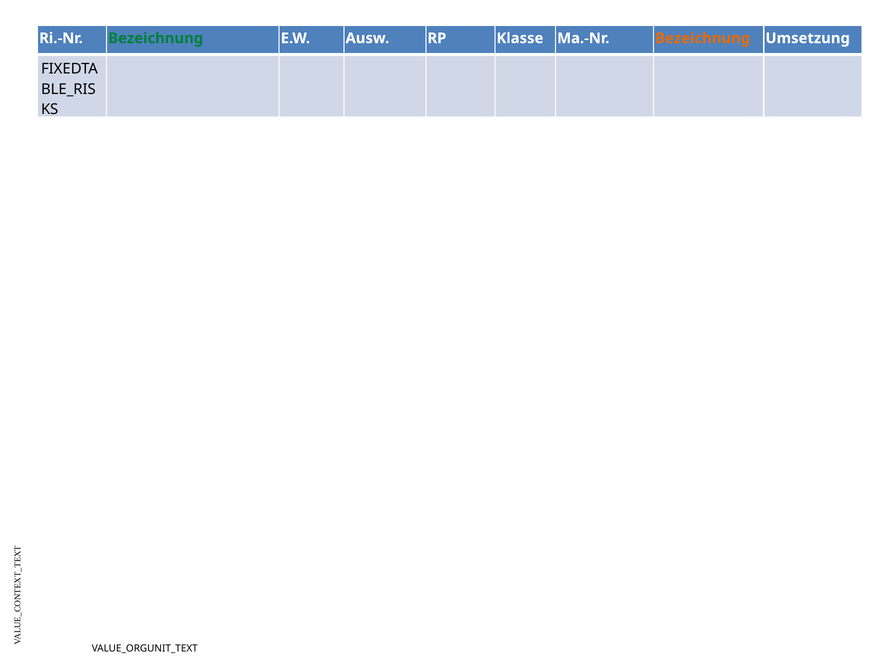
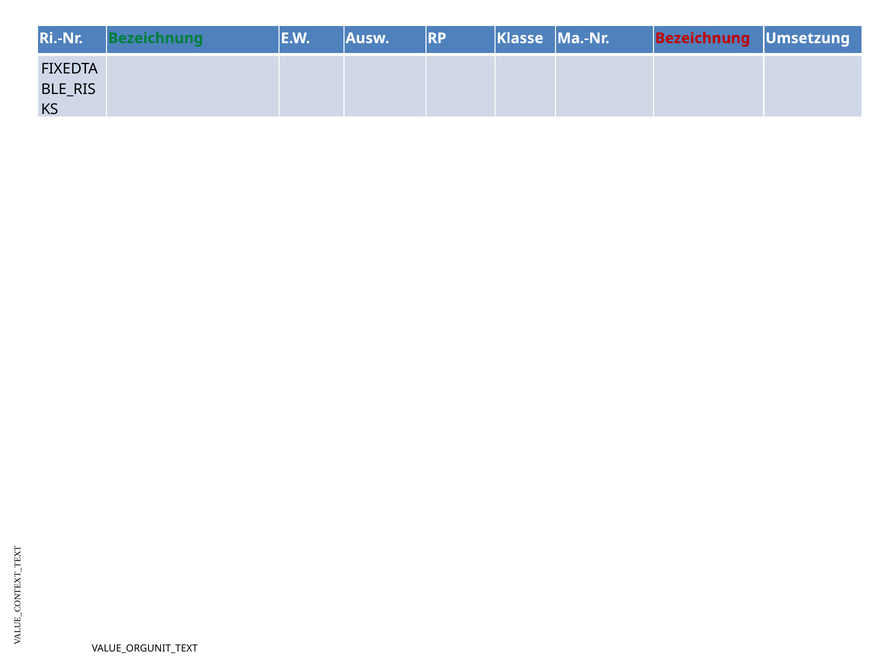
Bezeichnung at (703, 38) colour: orange -> red
